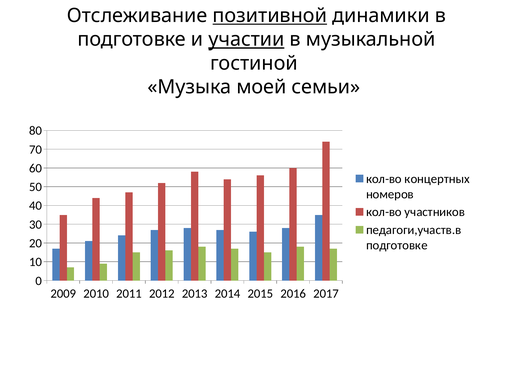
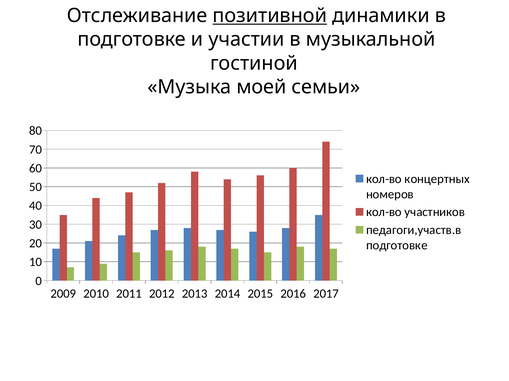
участии underline: present -> none
